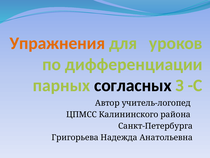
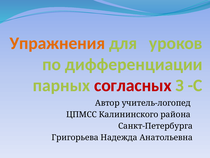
согласных colour: black -> red
